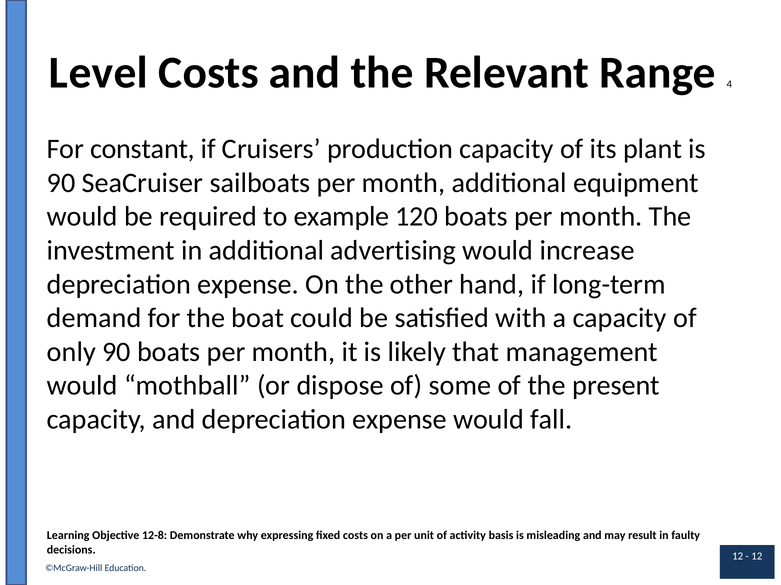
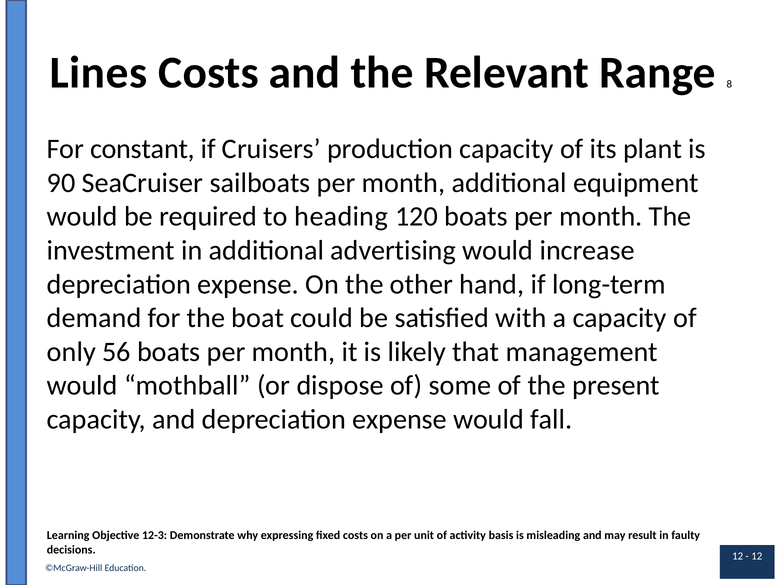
Level: Level -> Lines
4: 4 -> 8
example: example -> heading
only 90: 90 -> 56
12-8: 12-8 -> 12-3
